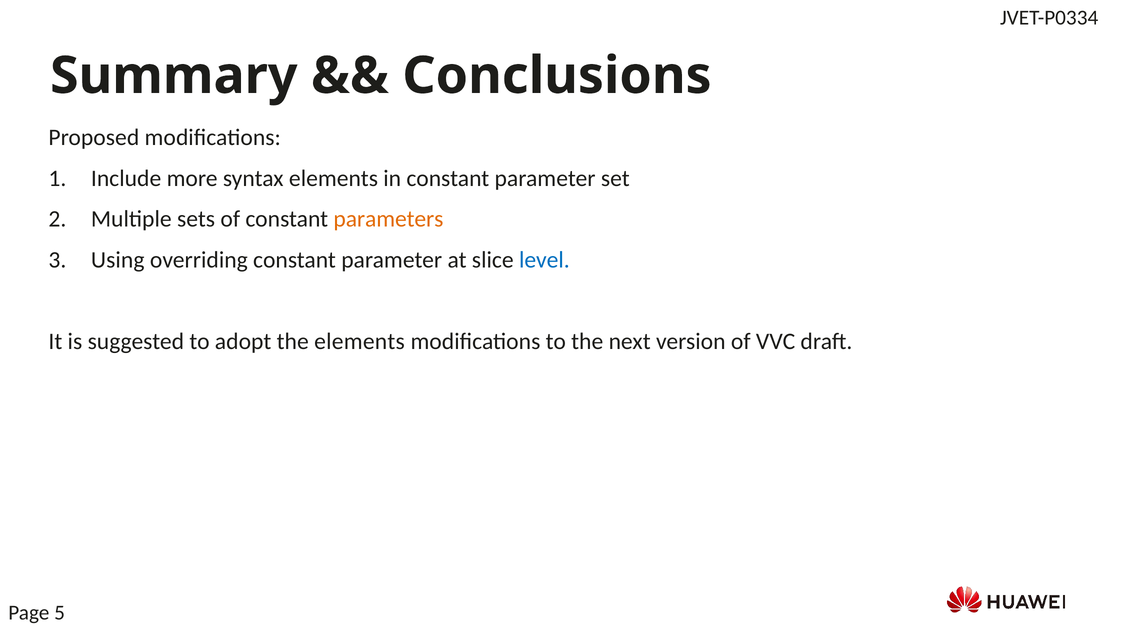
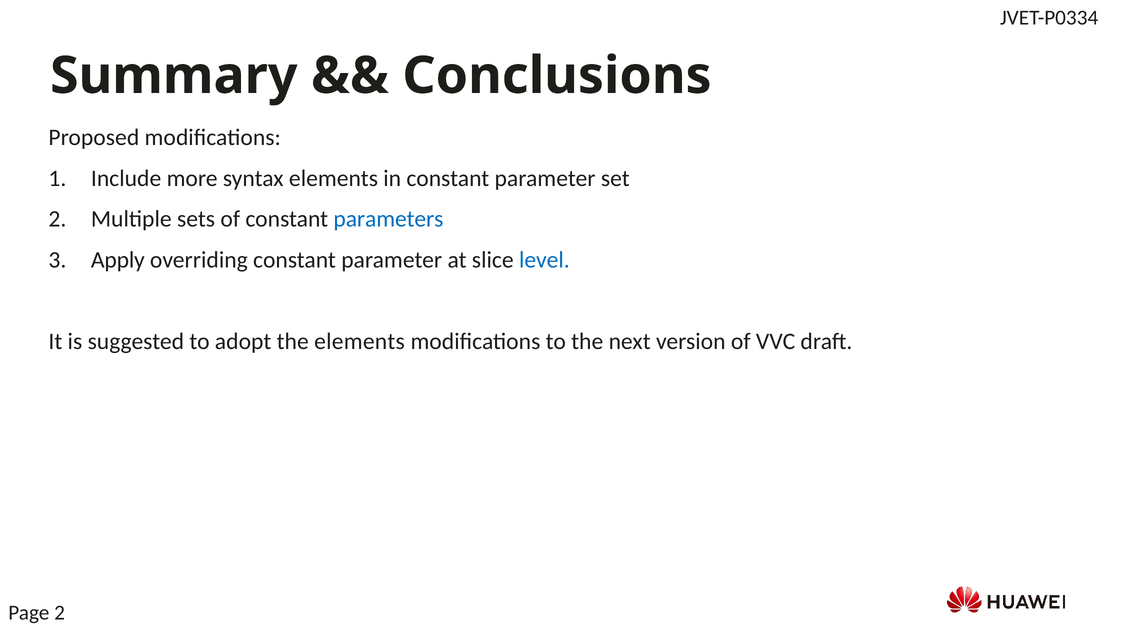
parameters colour: orange -> blue
Using: Using -> Apply
Page 5: 5 -> 2
